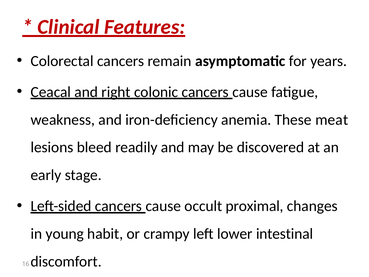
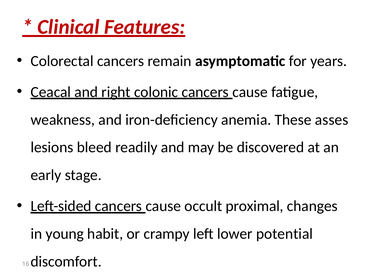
meat: meat -> asses
intestinal: intestinal -> potential
